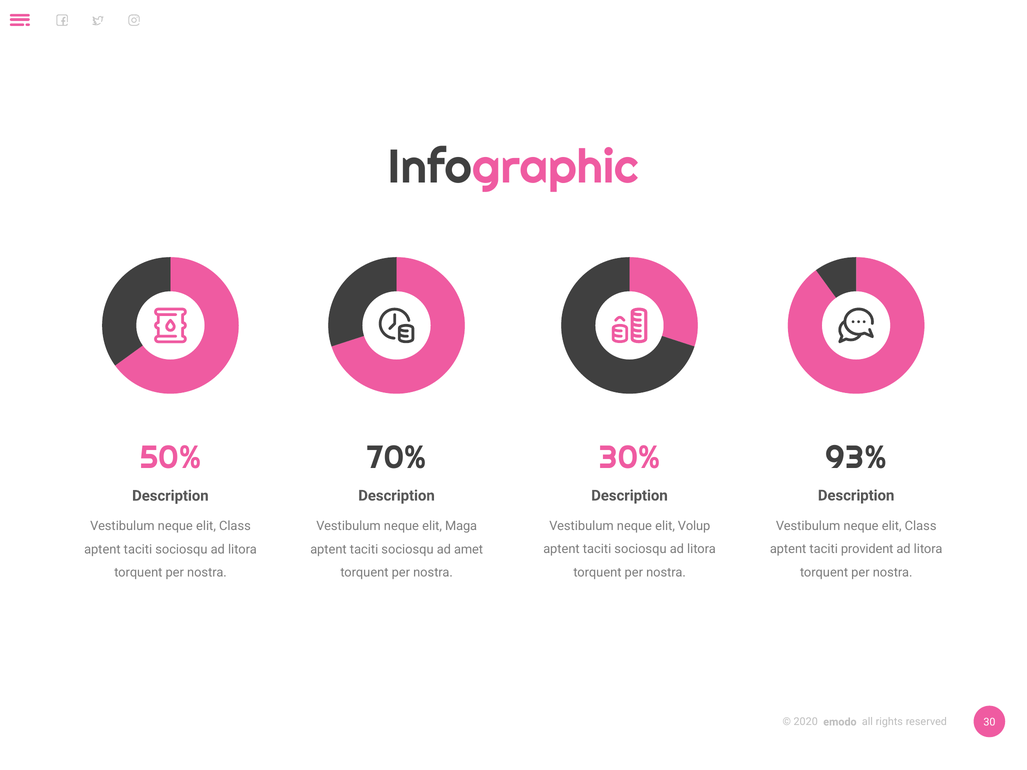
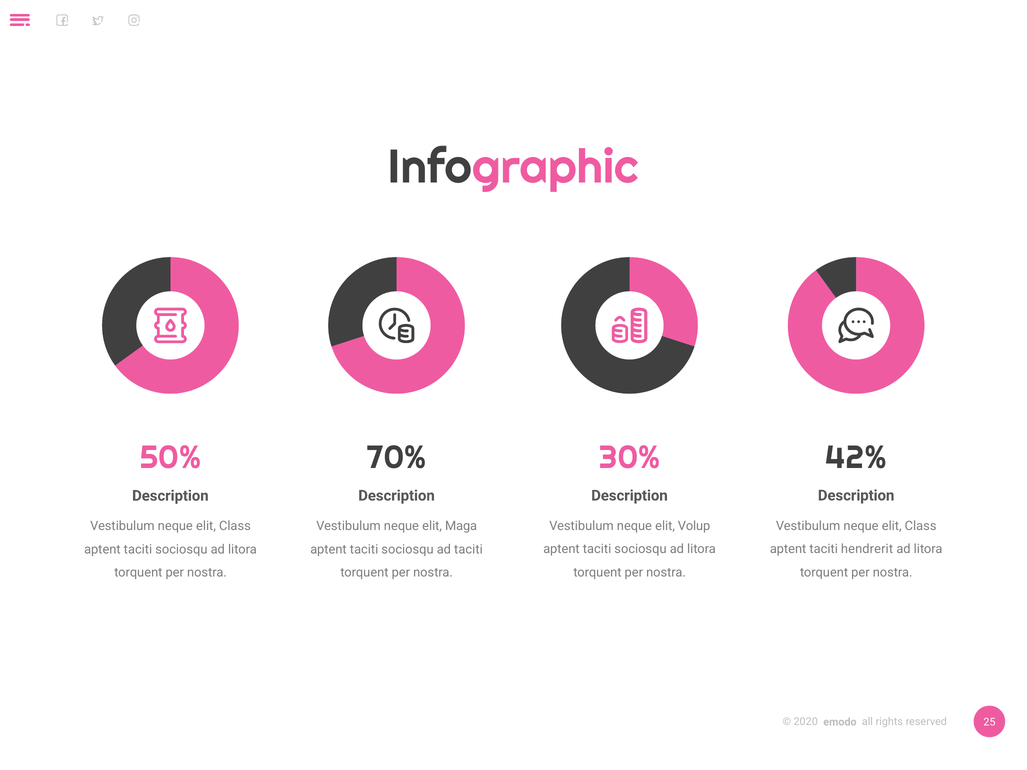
93%: 93% -> 42%
provident: provident -> hendrerit
ad amet: amet -> taciti
30: 30 -> 25
